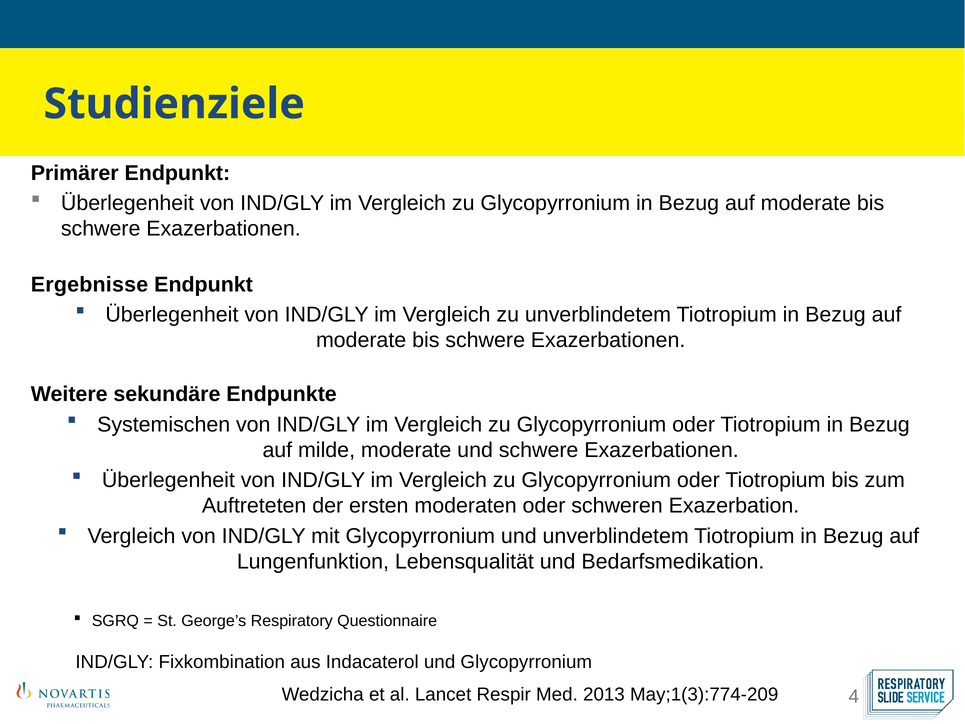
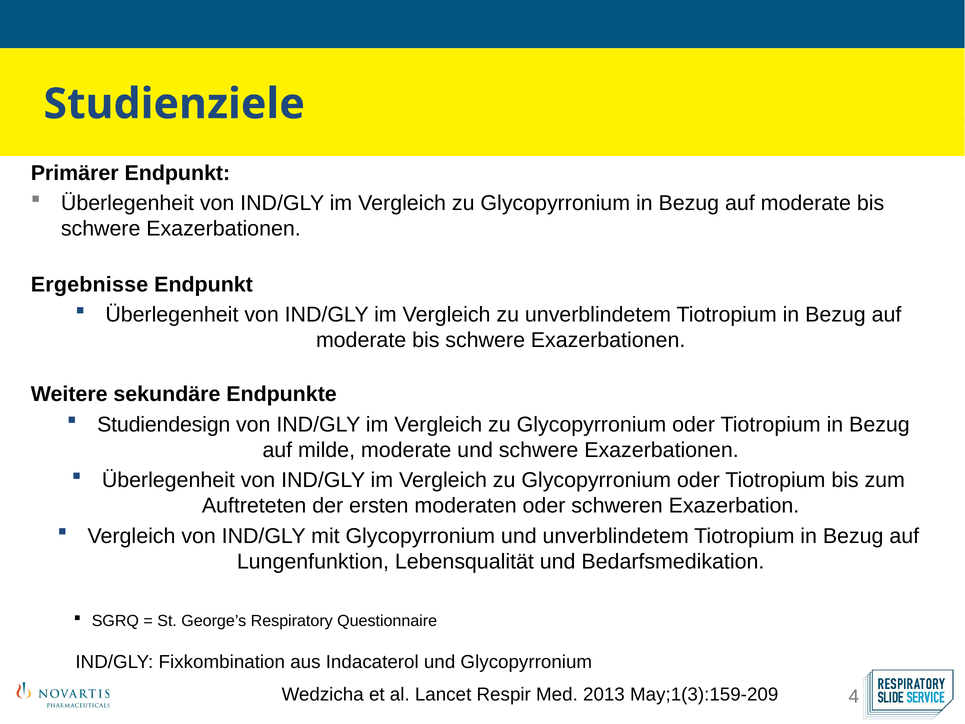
Systemischen: Systemischen -> Studiendesign
May;1(3):774-209: May;1(3):774-209 -> May;1(3):159-209
